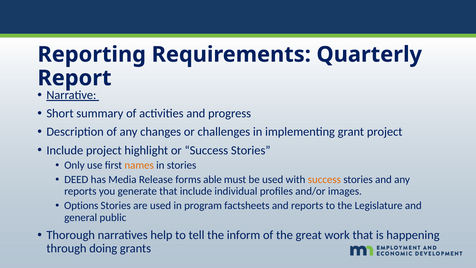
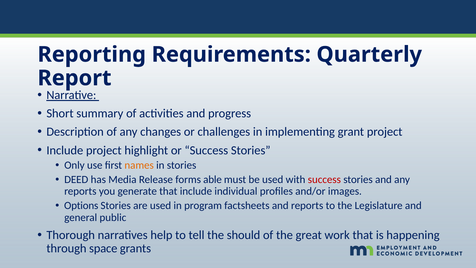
success at (324, 179) colour: orange -> red
inform: inform -> should
doing: doing -> space
